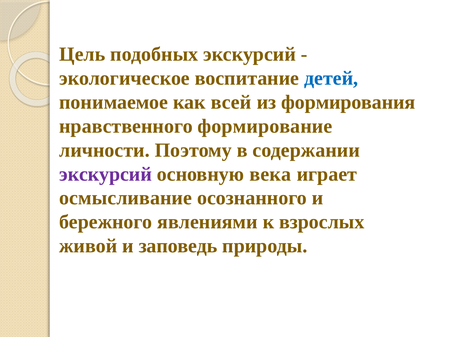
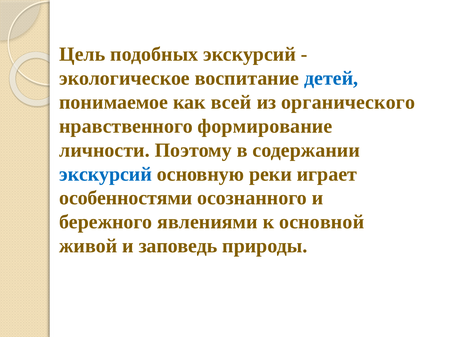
формирования: формирования -> органического
экскурсий at (106, 174) colour: purple -> blue
века: века -> реки
осмысливание: осмысливание -> особенностями
взрослых: взрослых -> основной
